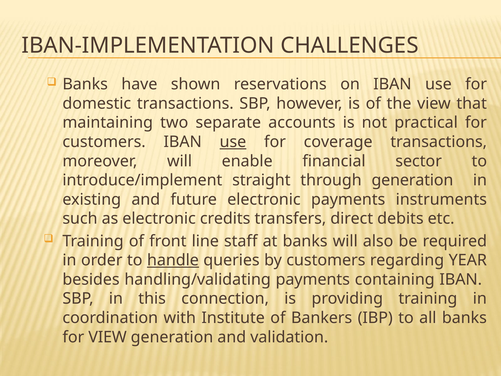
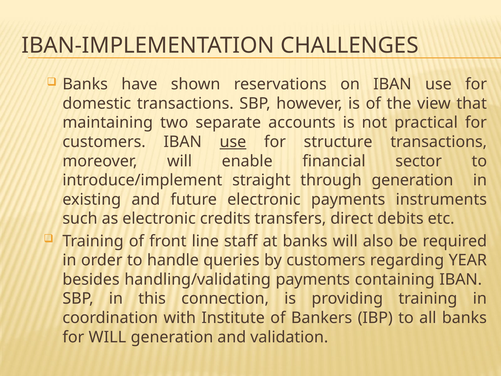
coverage: coverage -> structure
handle underline: present -> none
for VIEW: VIEW -> WILL
